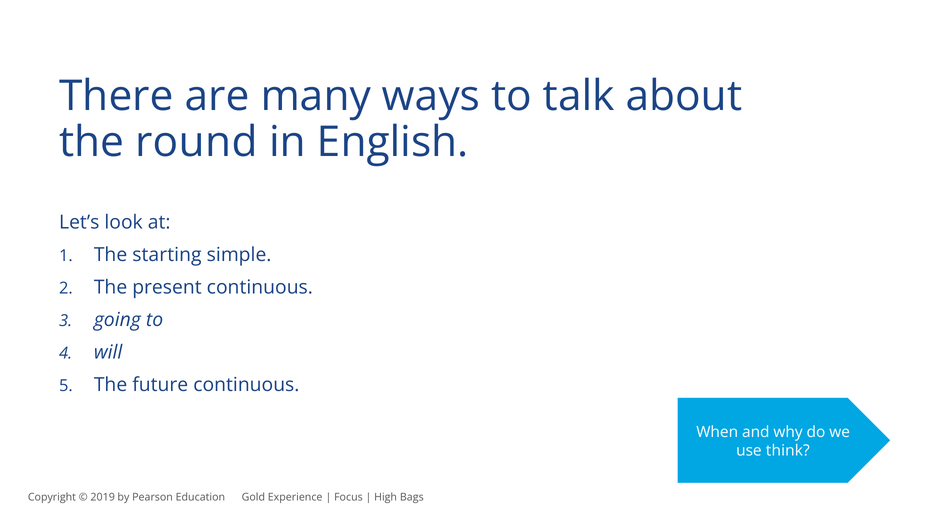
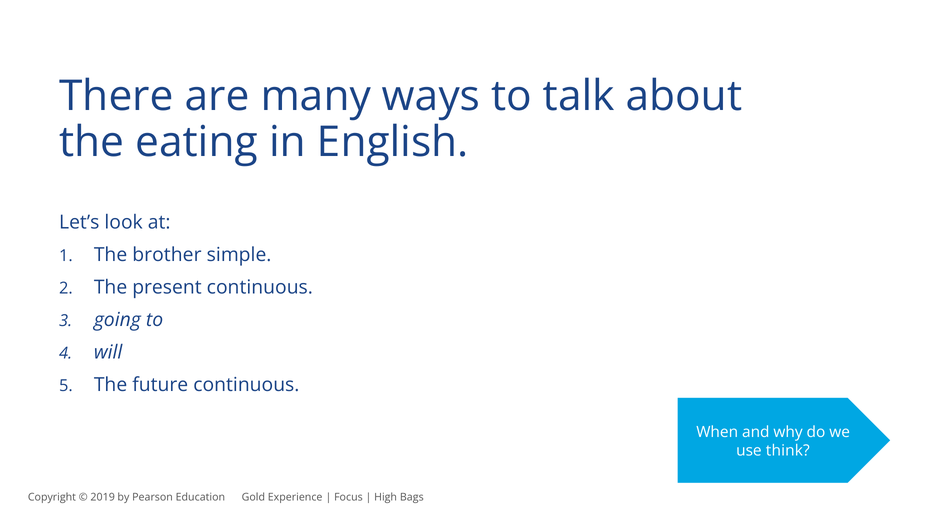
round: round -> eating
starting: starting -> brother
